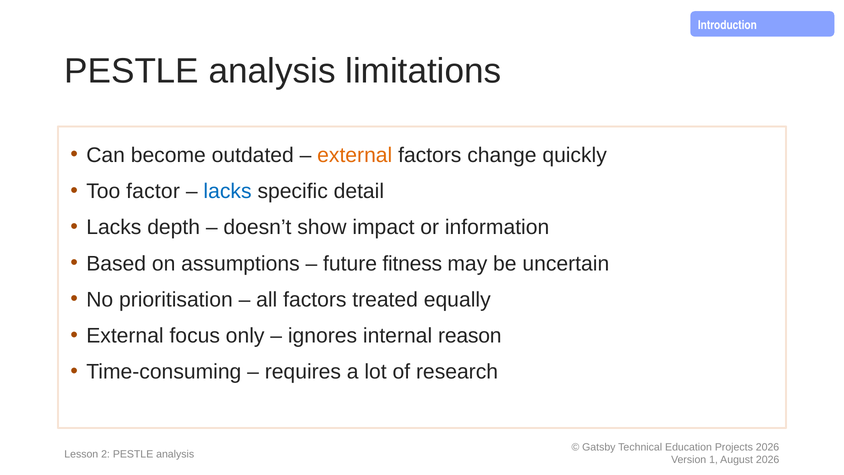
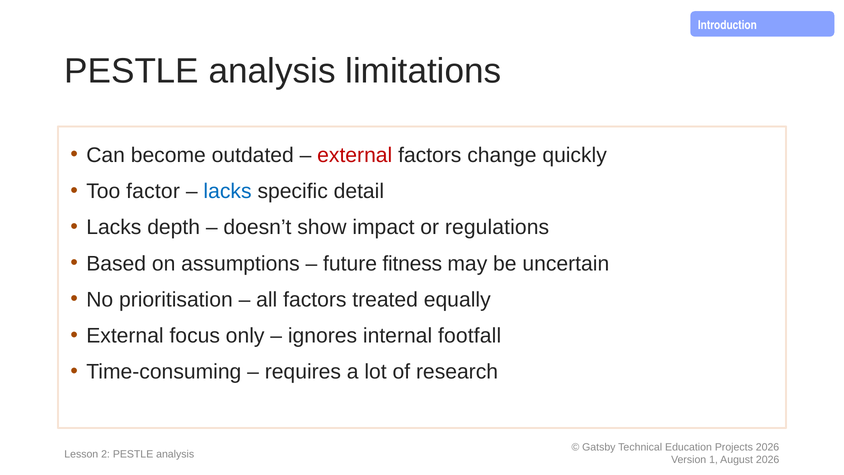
external at (355, 155) colour: orange -> red
information: information -> regulations
reason: reason -> footfall
